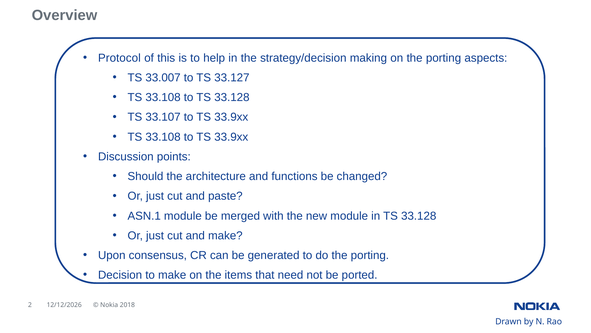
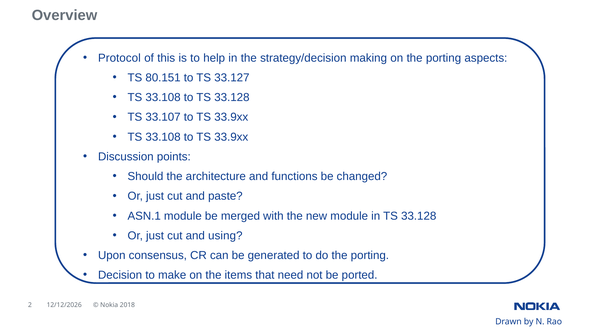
33.007: 33.007 -> 80.151
and make: make -> using
